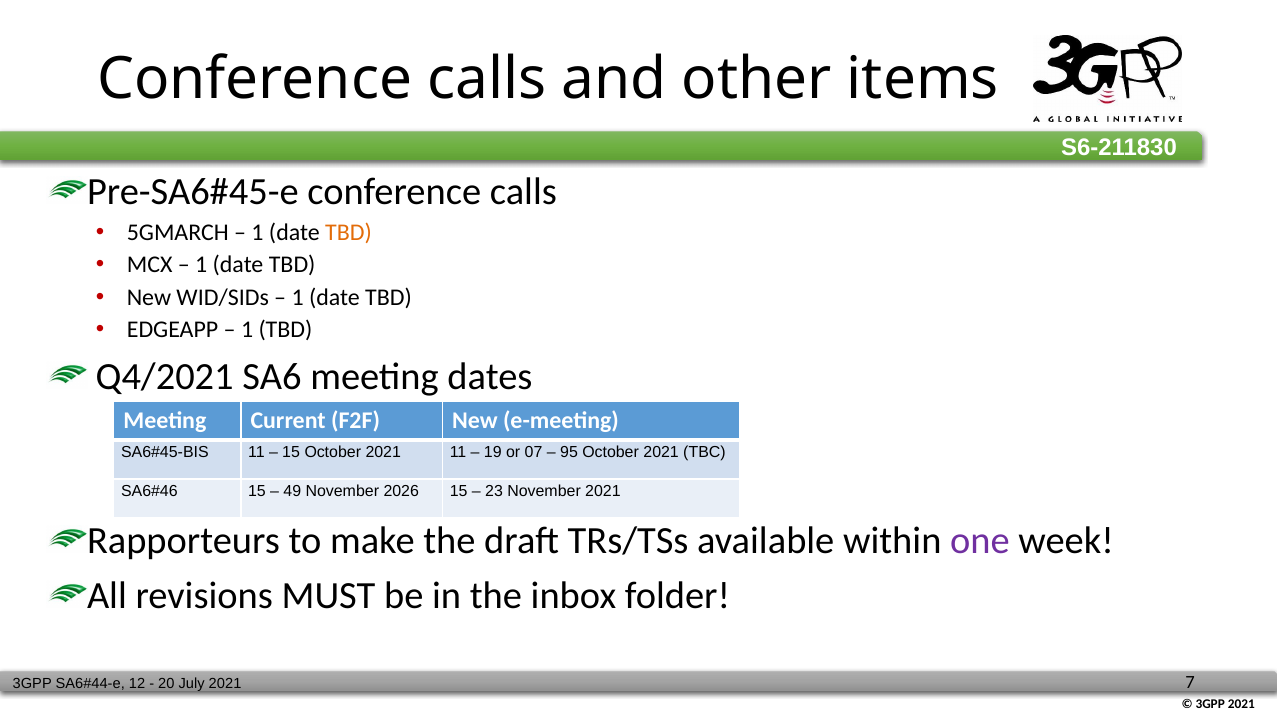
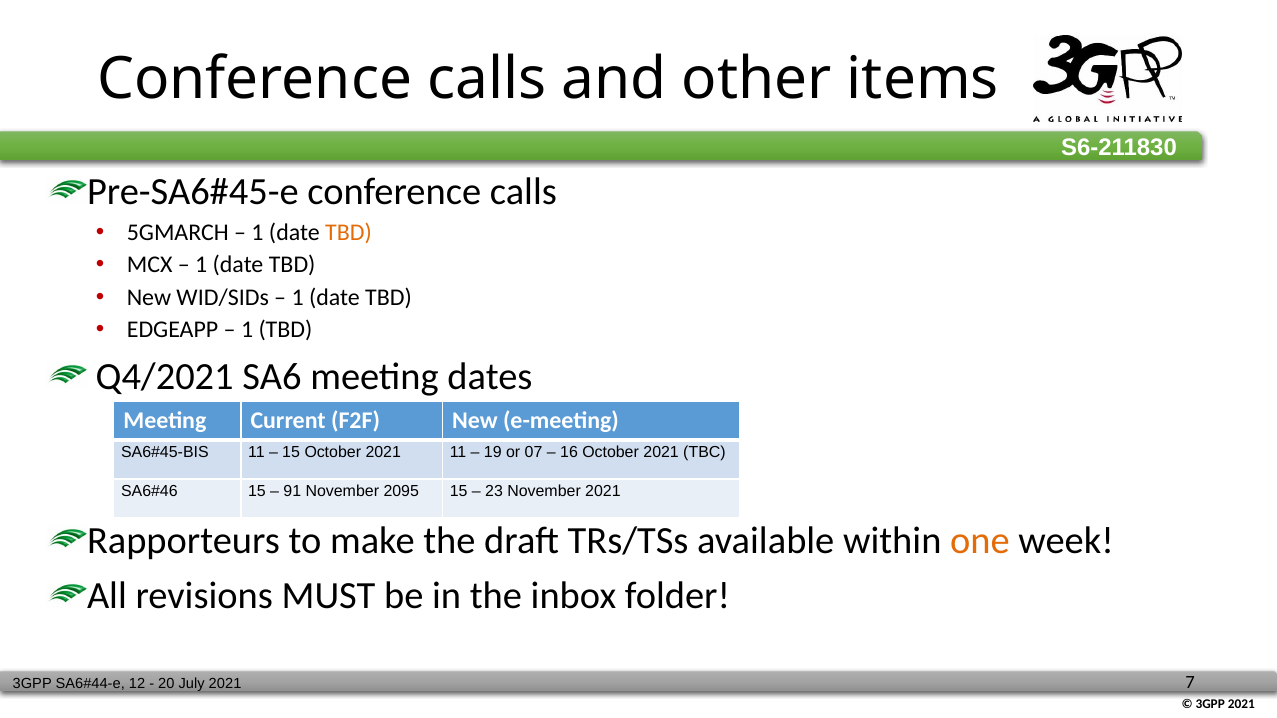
95: 95 -> 16
49: 49 -> 91
2026: 2026 -> 2095
one colour: purple -> orange
